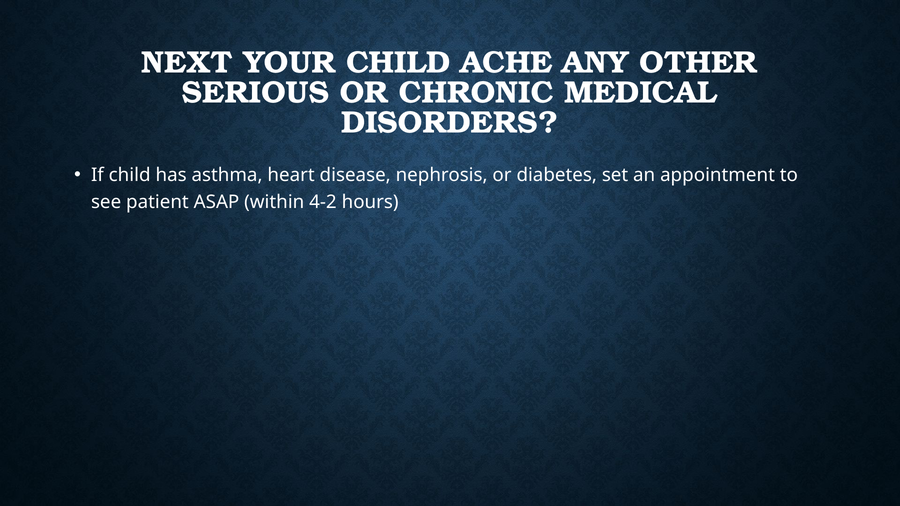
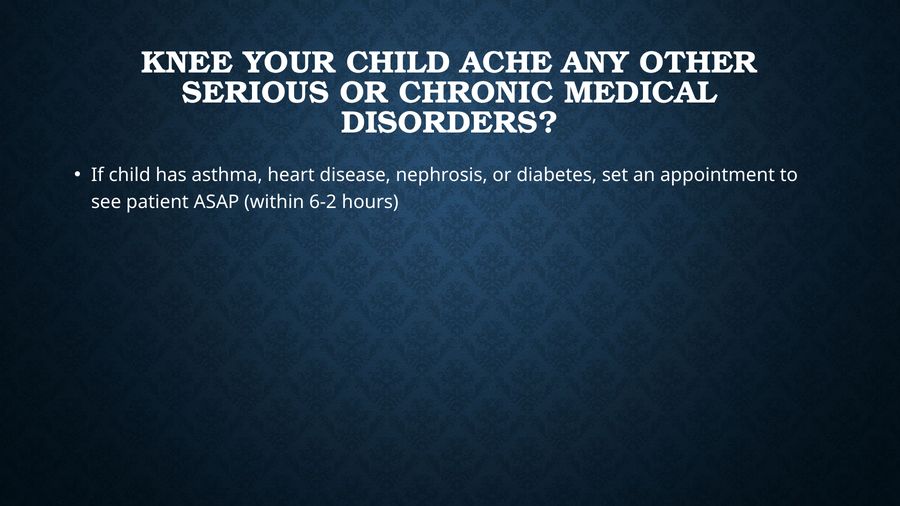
NEXT: NEXT -> KNEE
4-2: 4-2 -> 6-2
